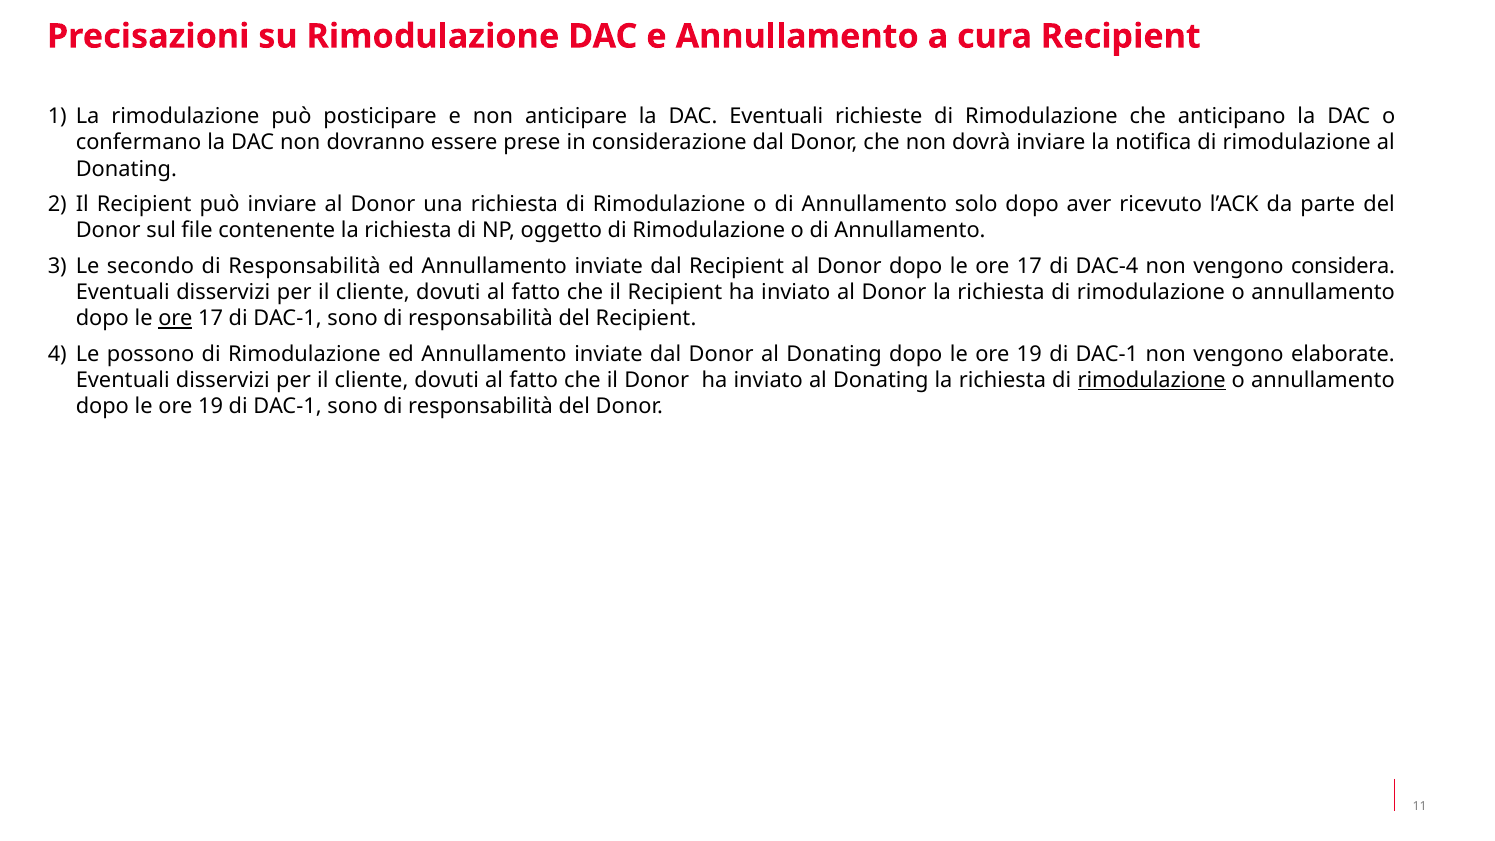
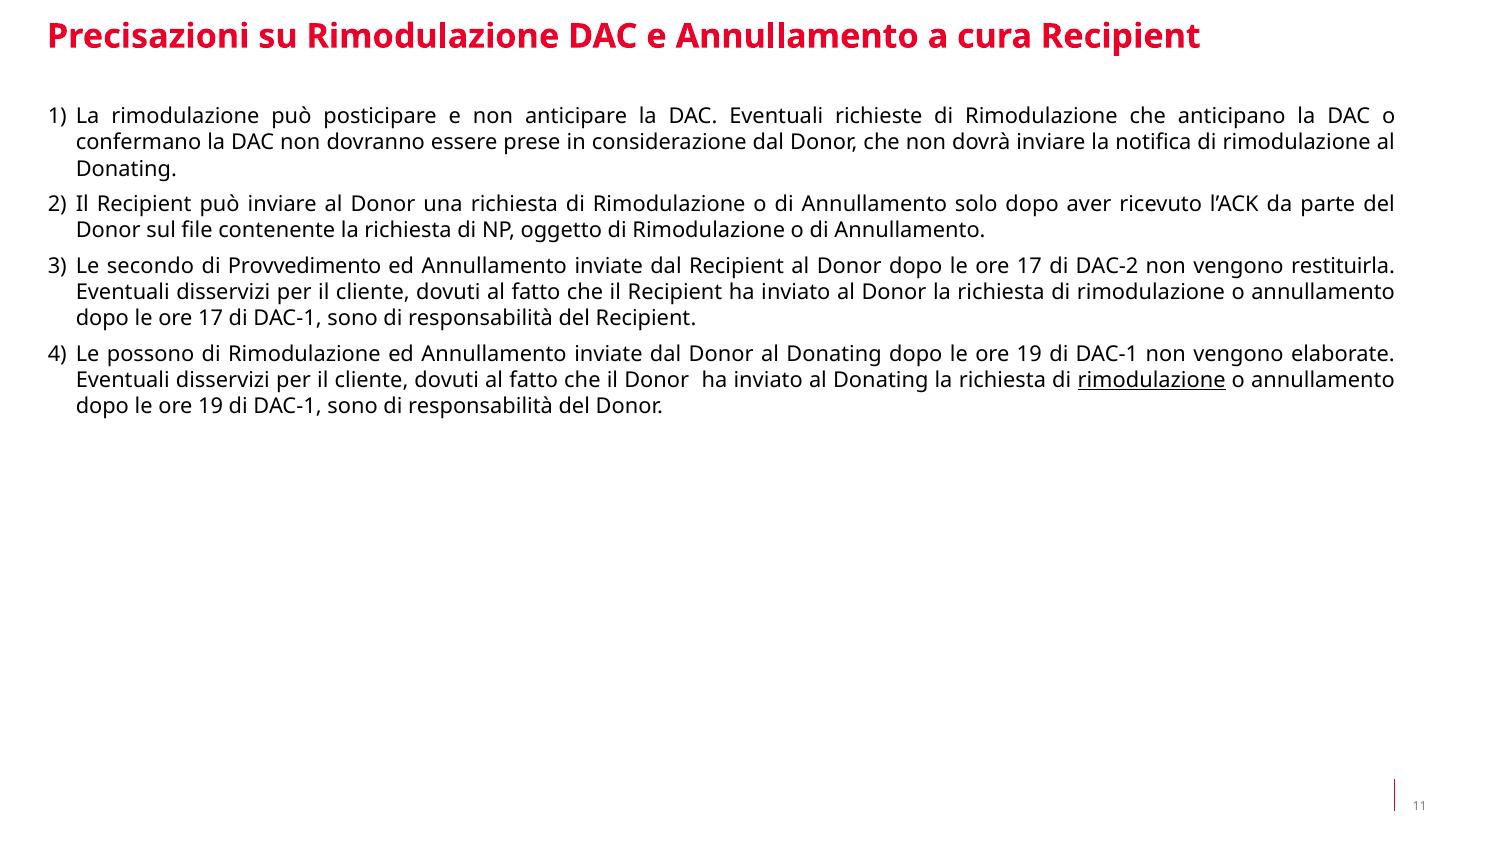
Responsabilità at (304, 266): Responsabilità -> Provvedimento
DAC-4: DAC-4 -> DAC-2
considera: considera -> restituirla
ore at (175, 318) underline: present -> none
